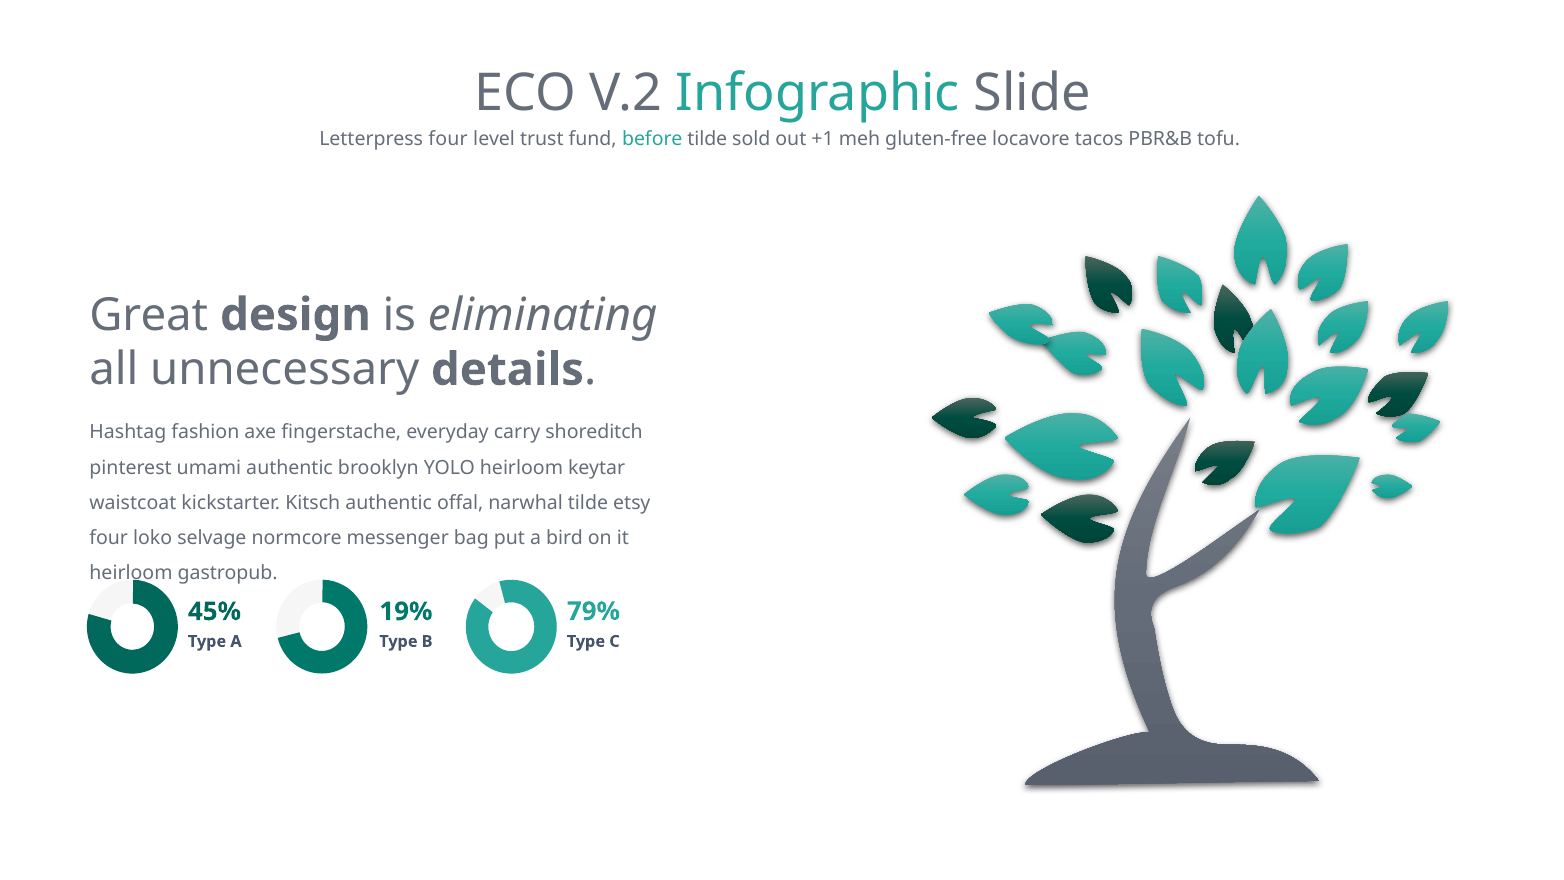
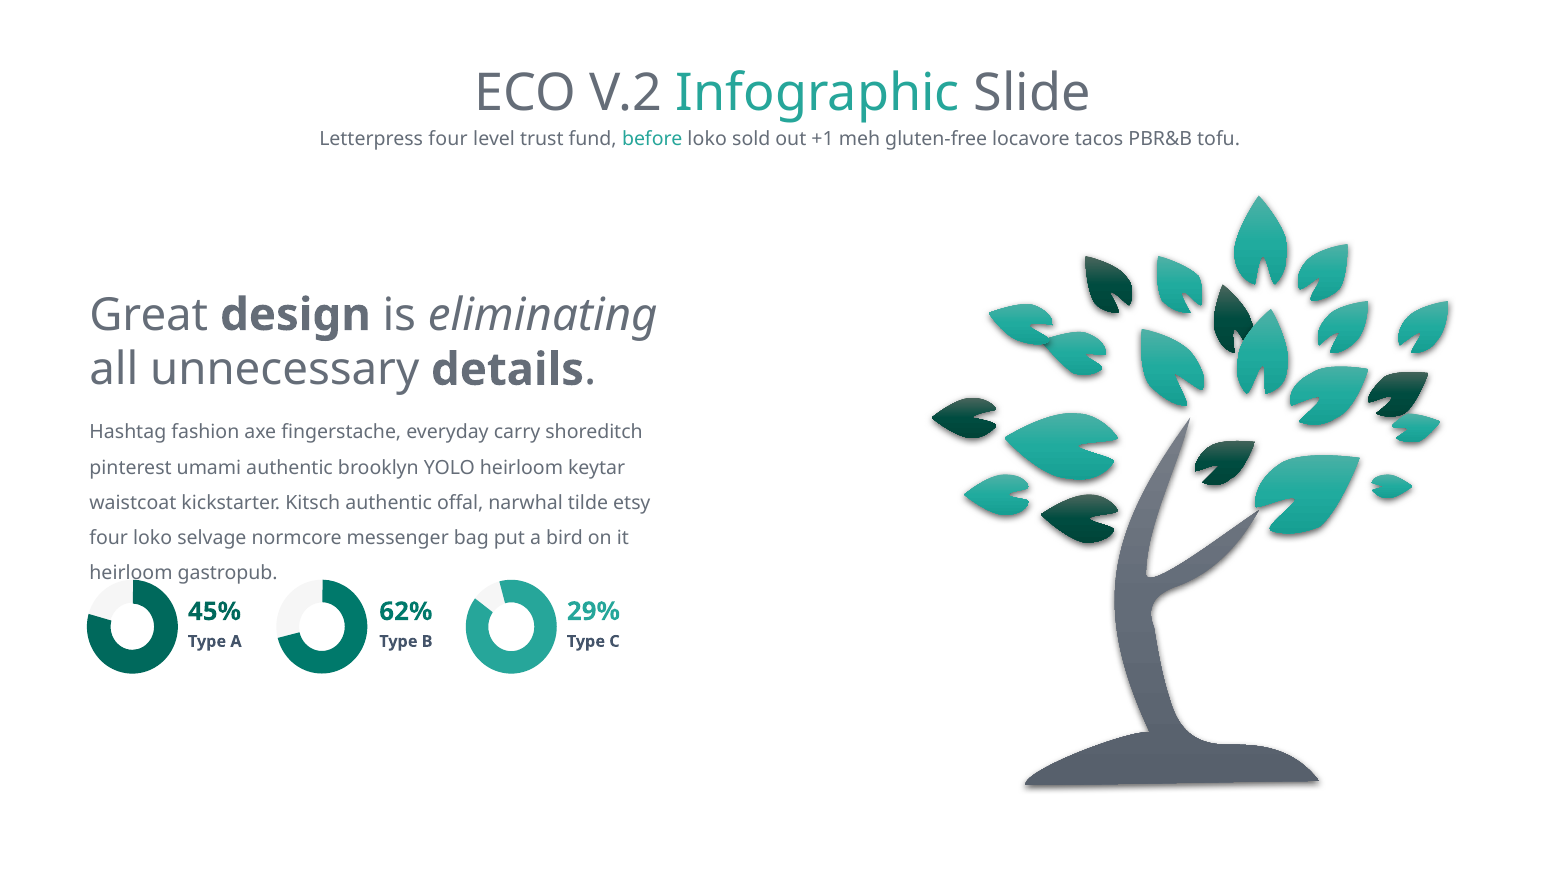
before tilde: tilde -> loko
79%: 79% -> 29%
19%: 19% -> 62%
